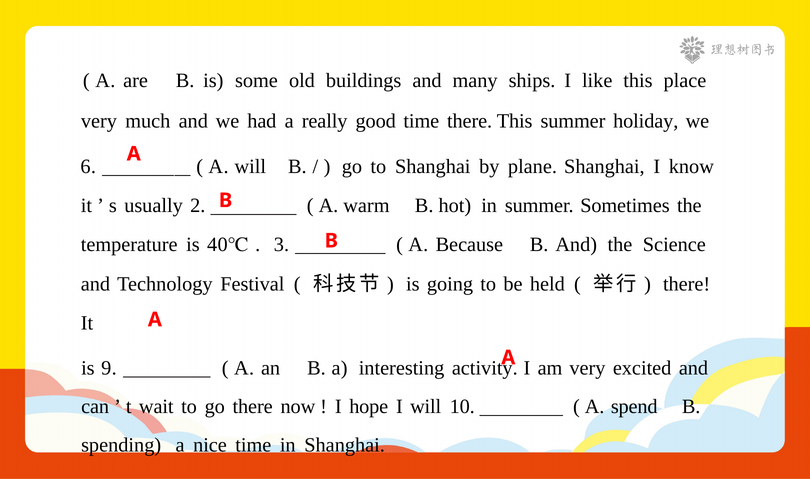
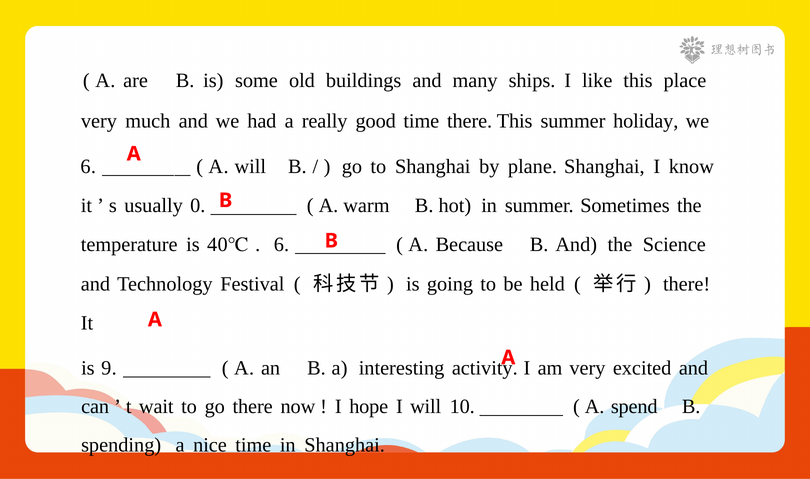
2: 2 -> 0
3 at (281, 245): 3 -> 6
